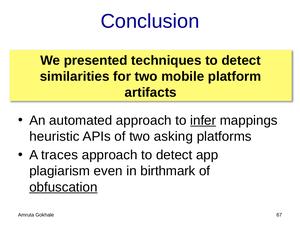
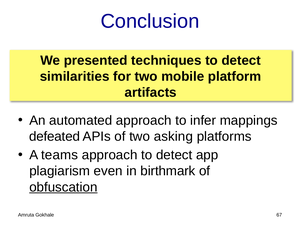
infer underline: present -> none
heuristic: heuristic -> defeated
traces: traces -> teams
